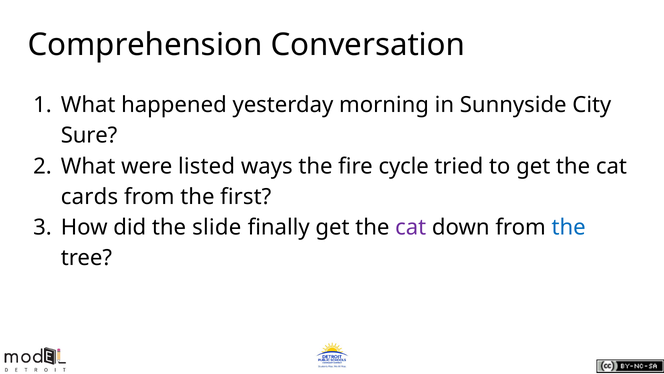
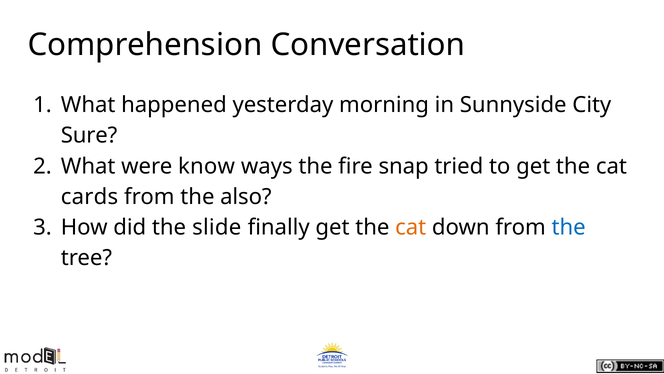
listed: listed -> know
cycle: cycle -> snap
first: first -> also
cat at (411, 227) colour: purple -> orange
